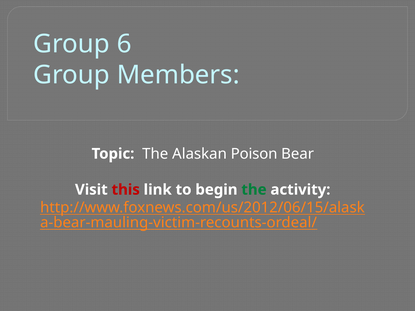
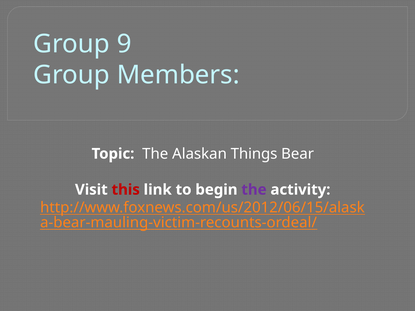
6: 6 -> 9
Poison: Poison -> Things
the at (254, 190) colour: green -> purple
